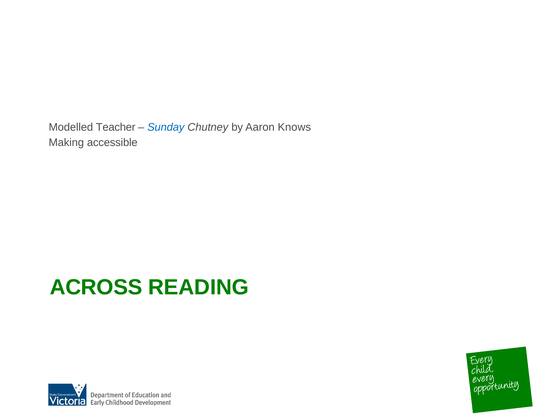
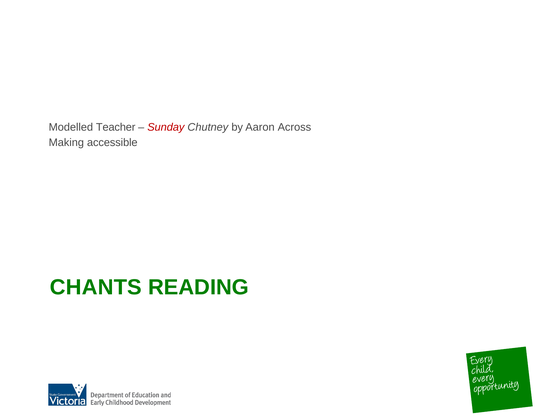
Sunday colour: blue -> red
Knows: Knows -> Across
ACROSS: ACROSS -> CHANTS
